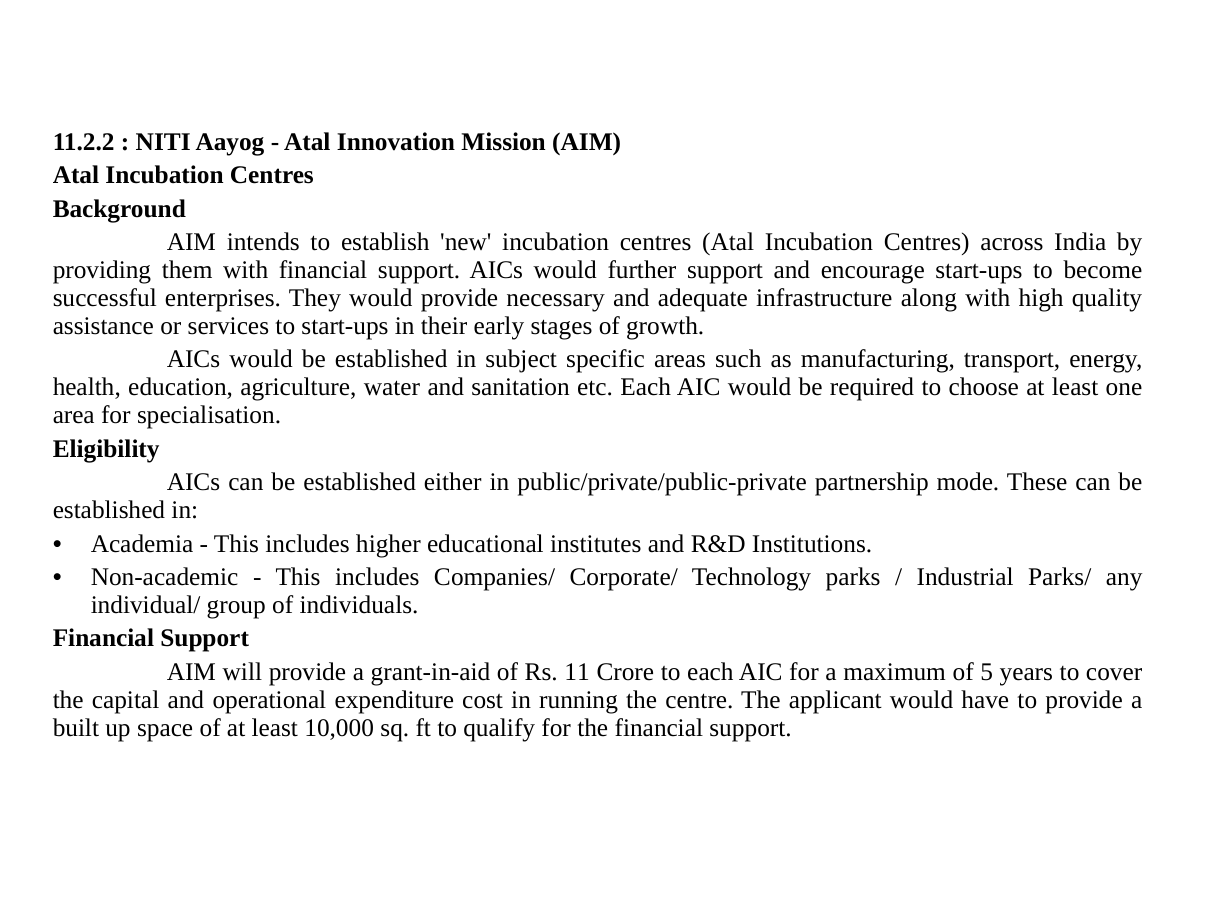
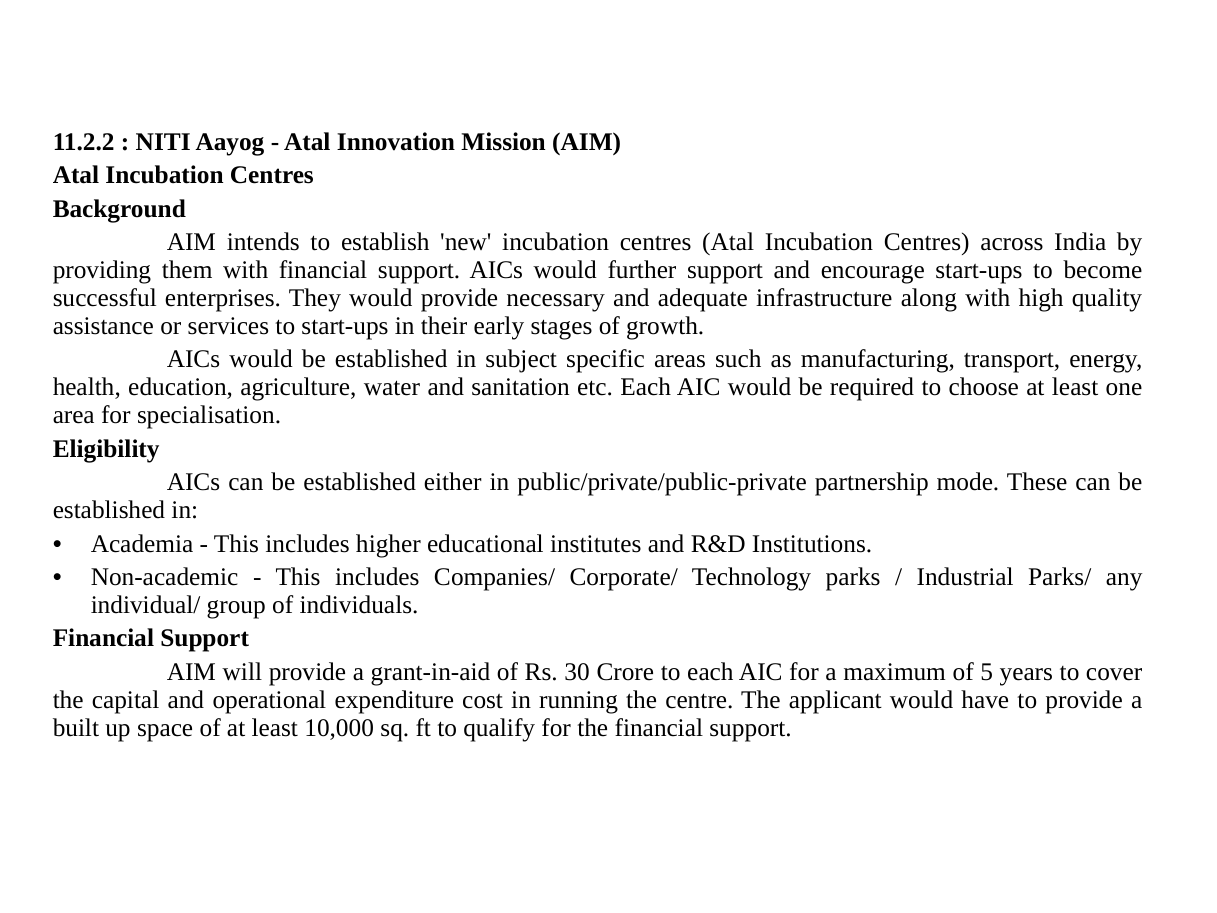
11: 11 -> 30
